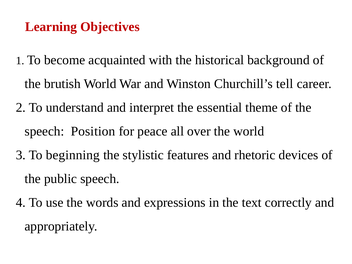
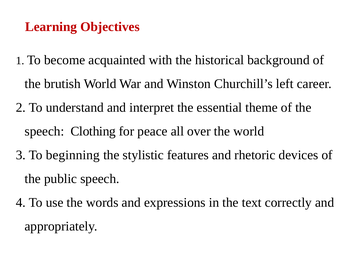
tell: tell -> left
Position: Position -> Clothing
